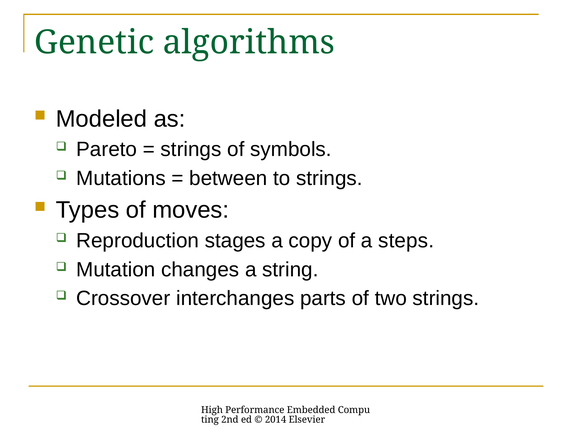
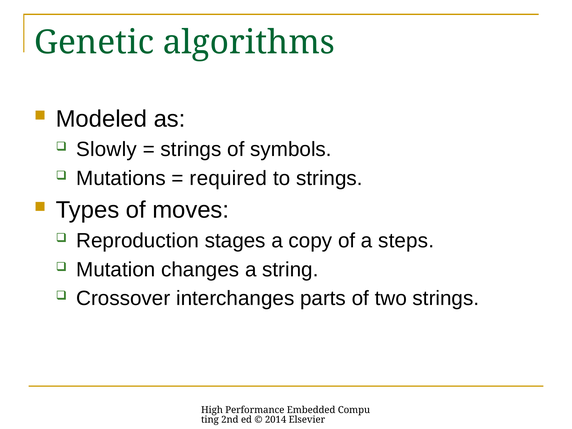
Pareto: Pareto -> Slowly
between: between -> required
